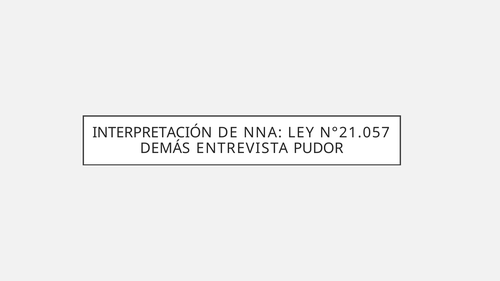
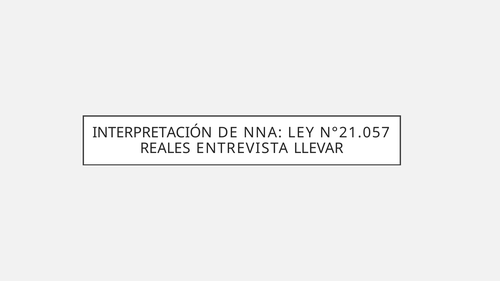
DEMÁS: DEMÁS -> REALES
PUDOR: PUDOR -> LLEVAR
